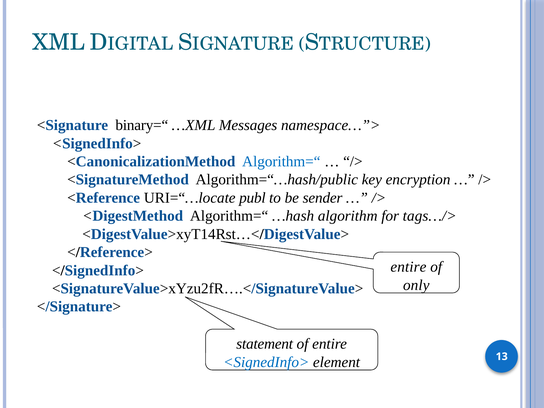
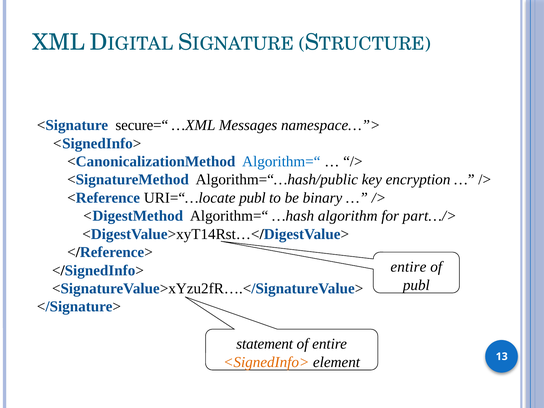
binary=“: binary=“ -> secure=“
sender: sender -> binary
tags…/>: tags…/> -> part…/>
only at (416, 285): only -> publ
<SignedInfo> at (266, 362) colour: blue -> orange
